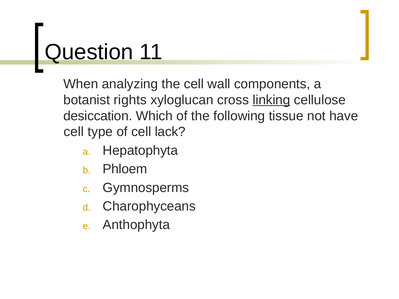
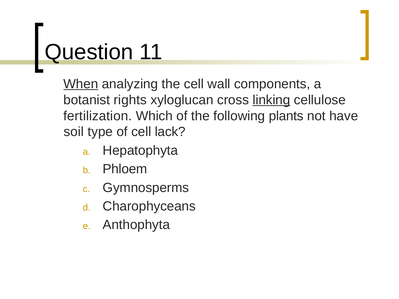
When underline: none -> present
desiccation: desiccation -> fertilization
tissue: tissue -> plants
cell at (74, 132): cell -> soil
